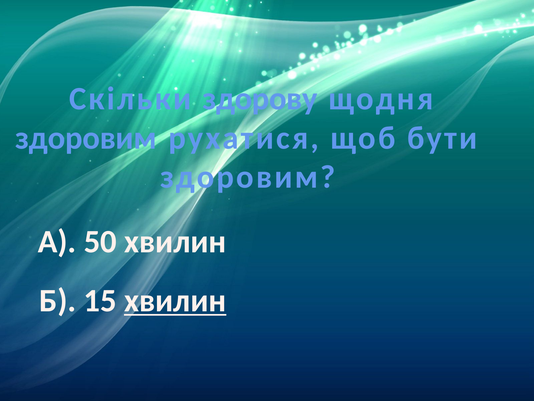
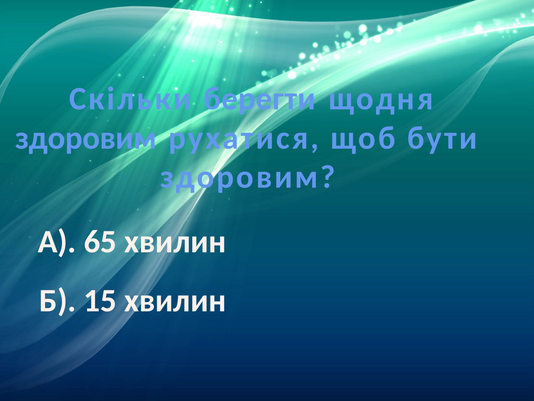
здорову: здорову -> берегти
50: 50 -> 65
хвилин at (175, 300) underline: present -> none
